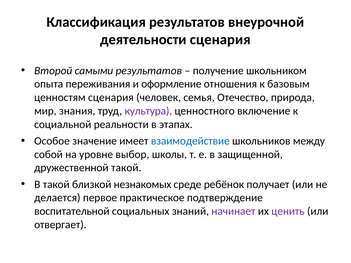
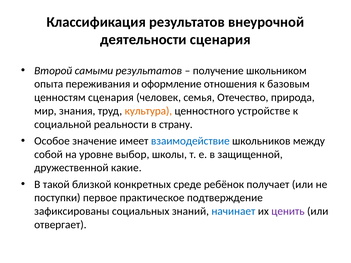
культура colour: purple -> orange
включение: включение -> устройстве
этапах: этапах -> страну
дружественной такой: такой -> какие
незнакомых: незнакомых -> конкретных
делается: делается -> поступки
воспитательной: воспитательной -> зафиксированы
начинает colour: purple -> blue
